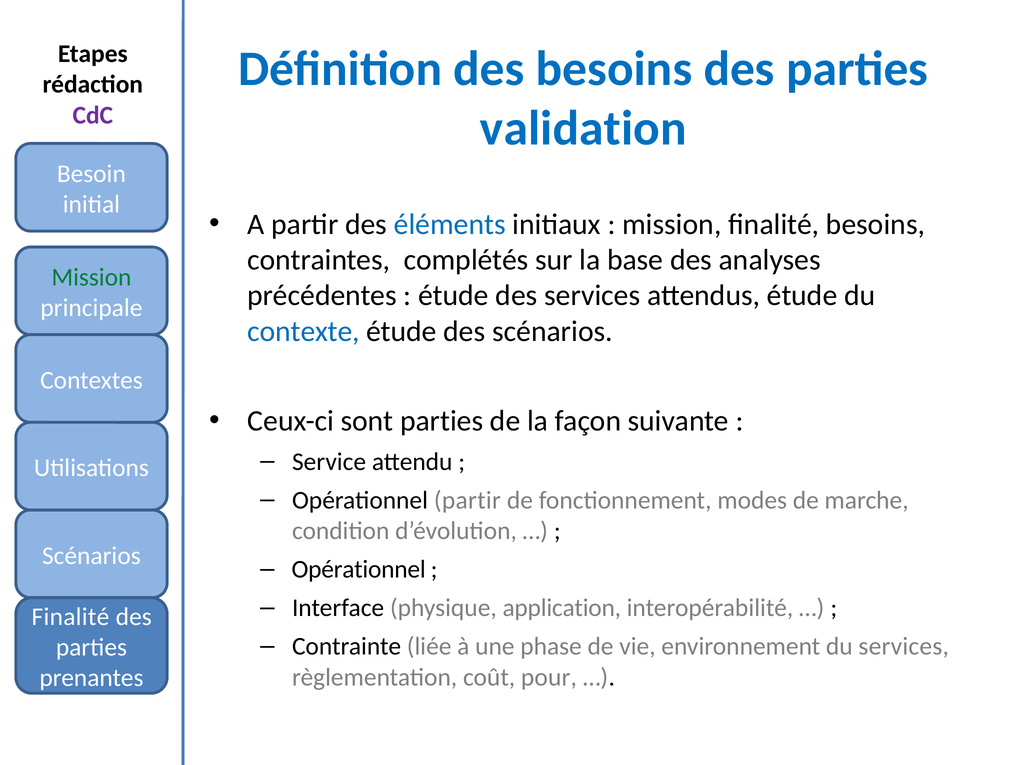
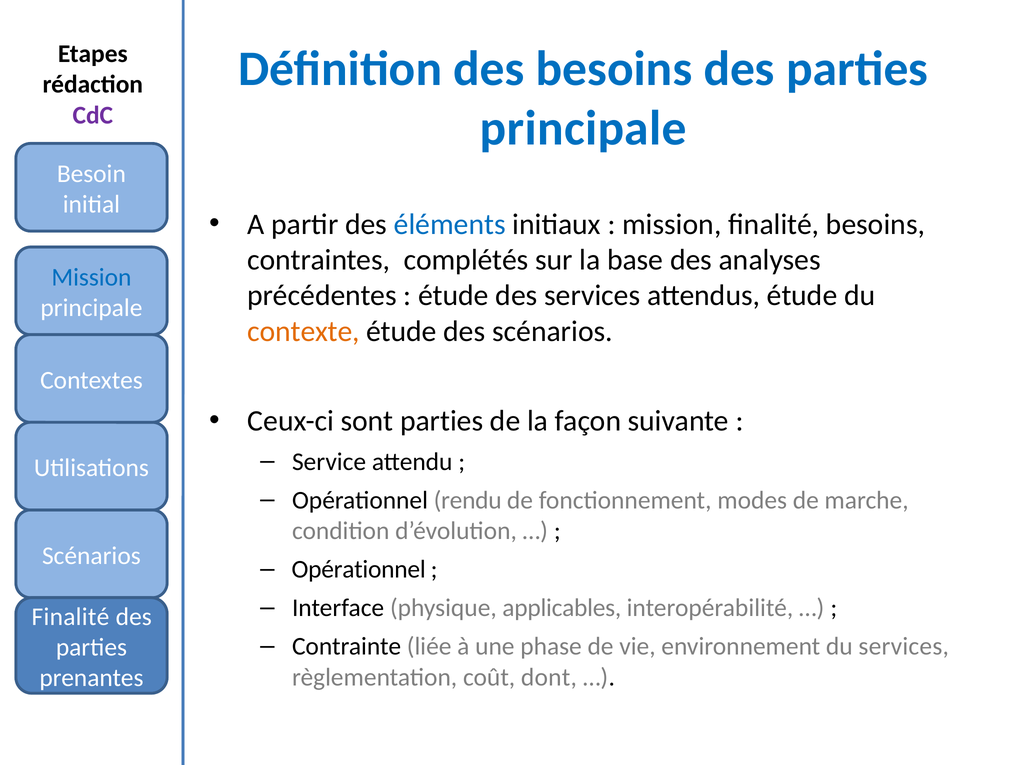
validation at (583, 128): validation -> principale
Mission at (91, 277) colour: green -> blue
contexte colour: blue -> orange
Opérationnel partir: partir -> rendu
application: application -> applicables
pour: pour -> dont
